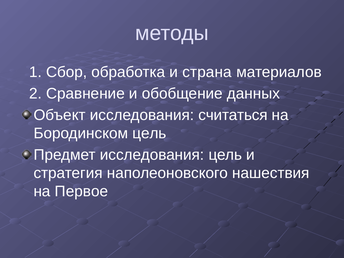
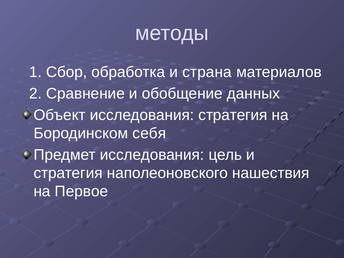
исследования считаться: считаться -> стратегия
Бородинском цель: цель -> себя
